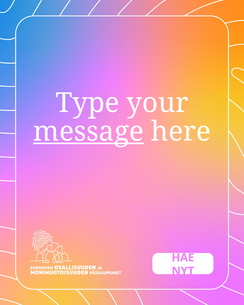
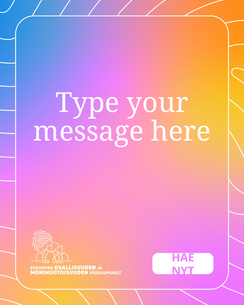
message underline: present -> none
